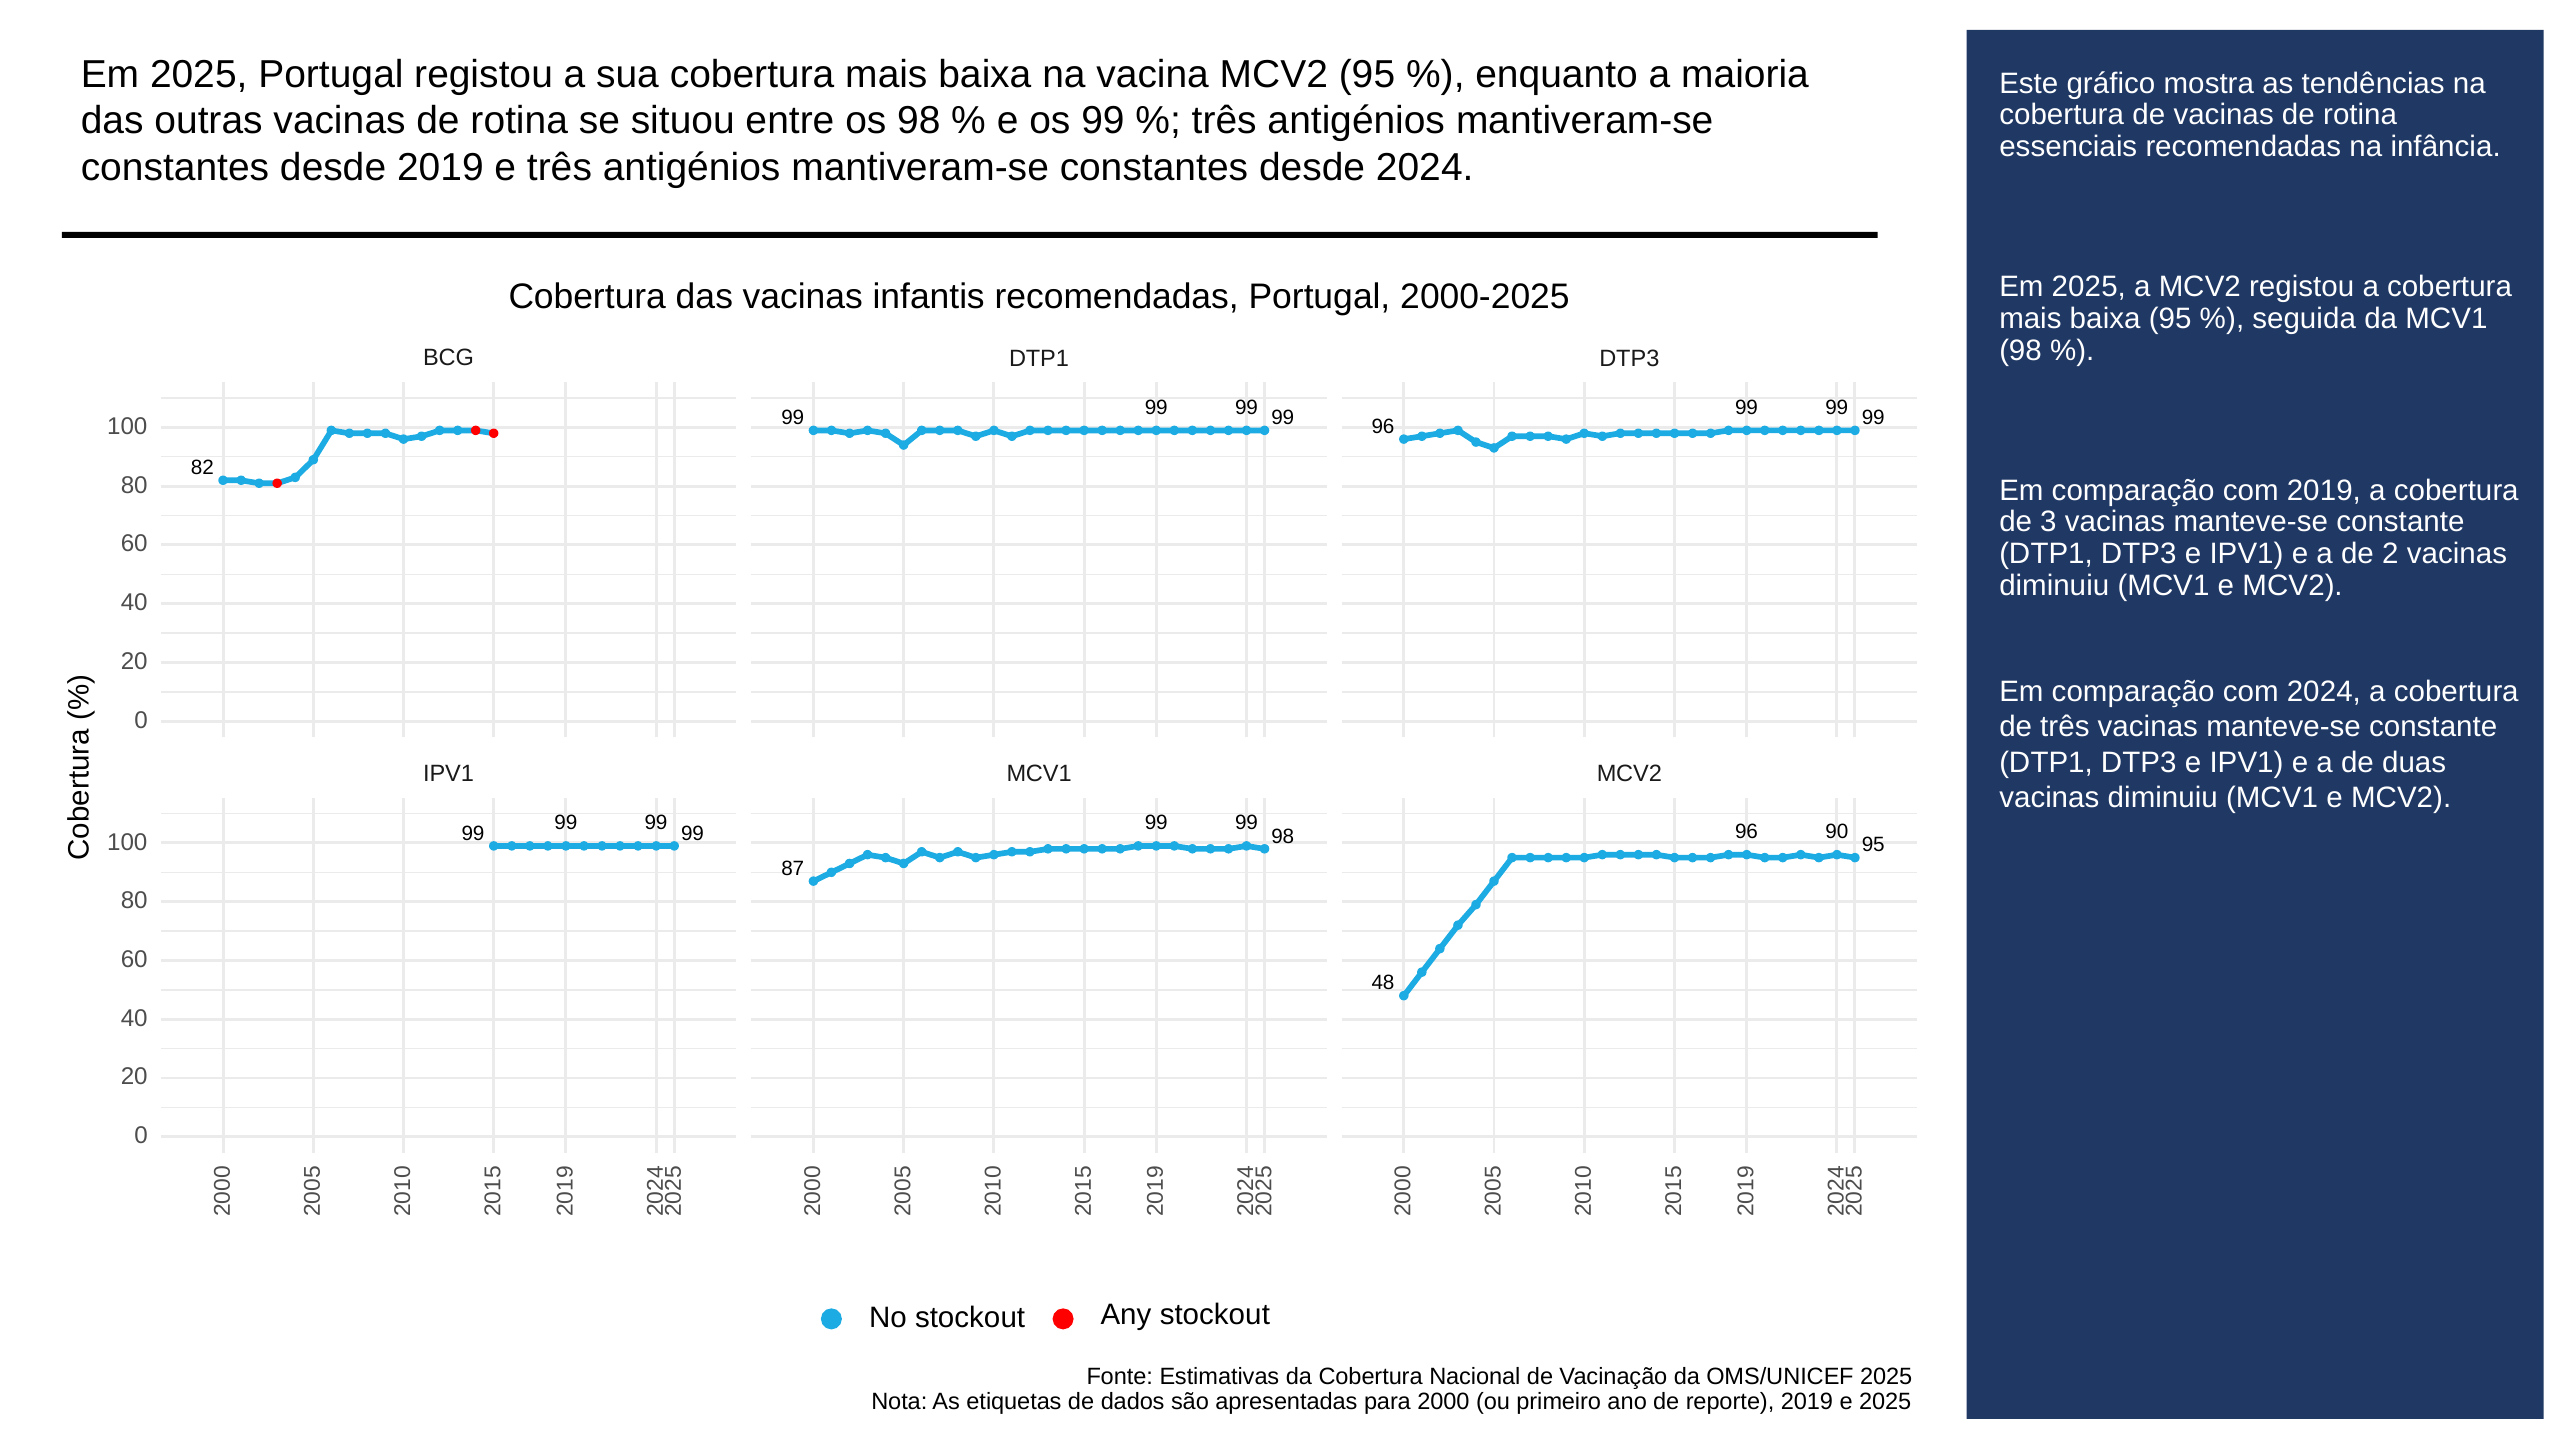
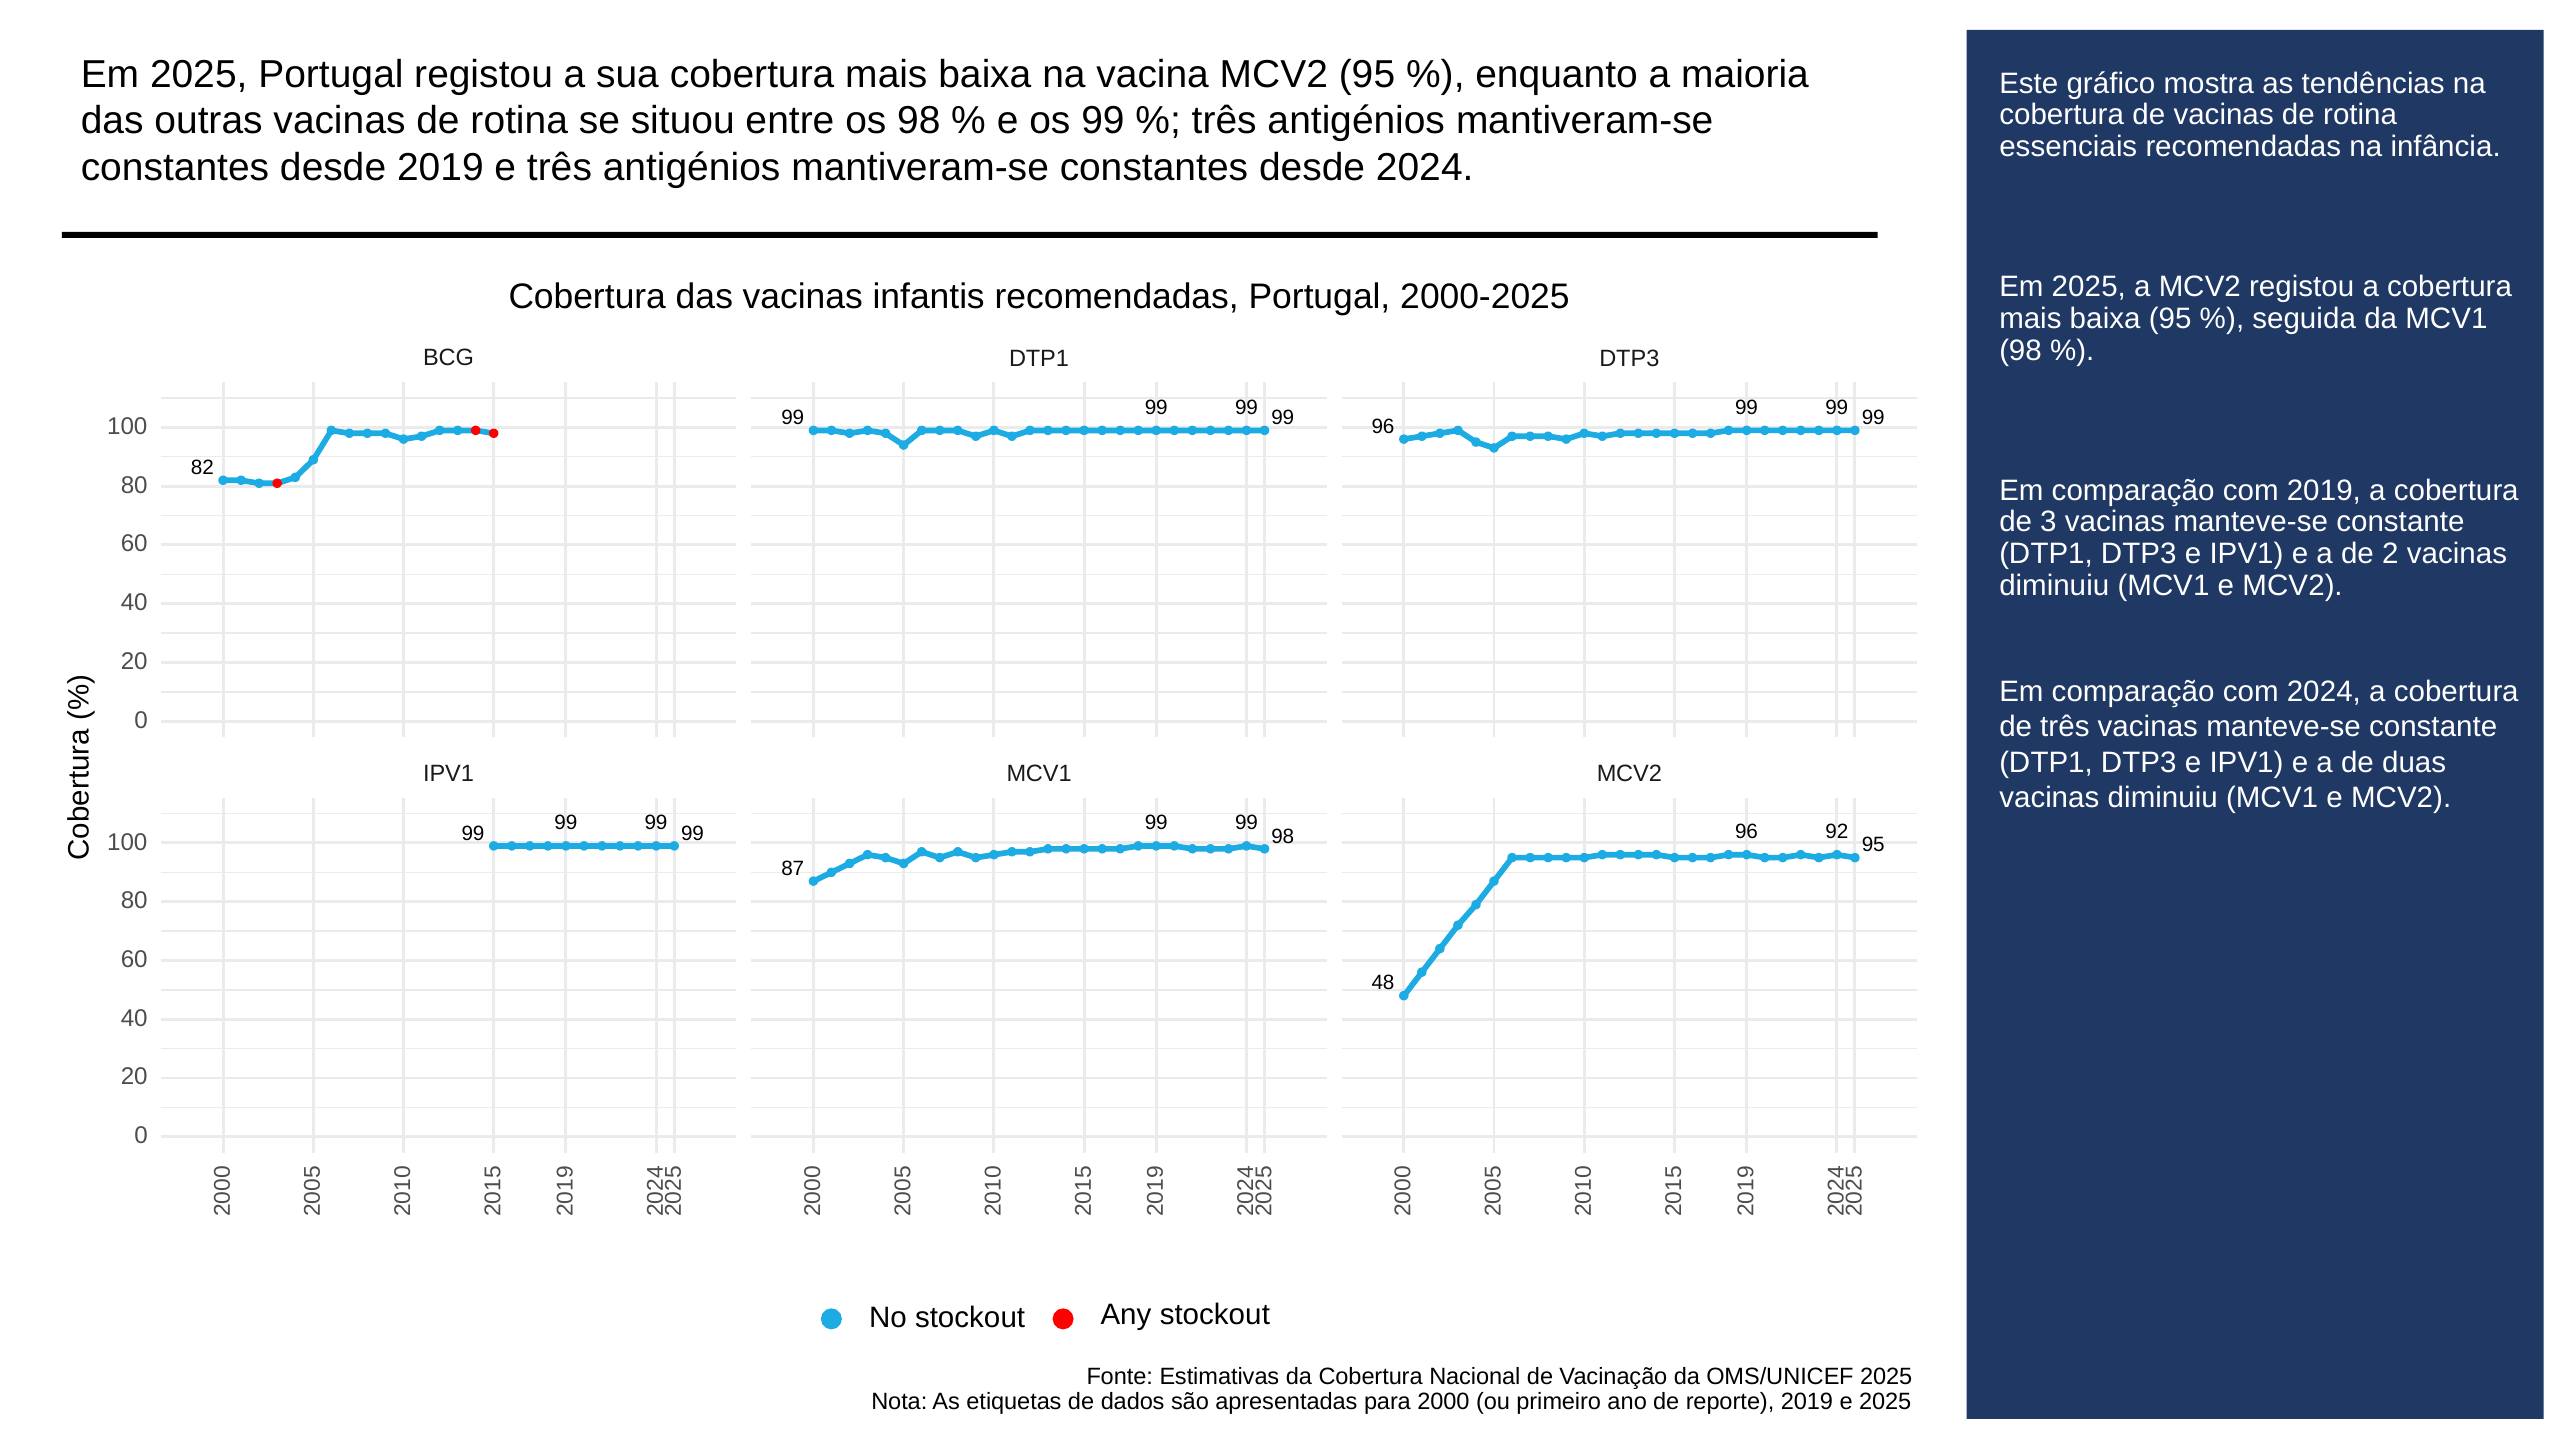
90: 90 -> 92
